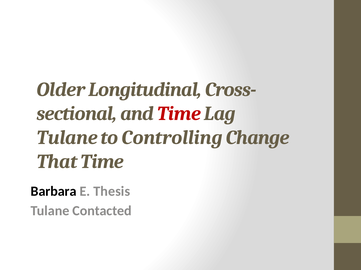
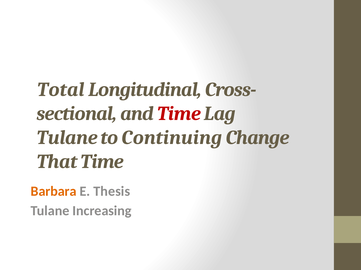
Older: Older -> Total
Controlling: Controlling -> Continuing
Barbara colour: black -> orange
Contacted: Contacted -> Increasing
